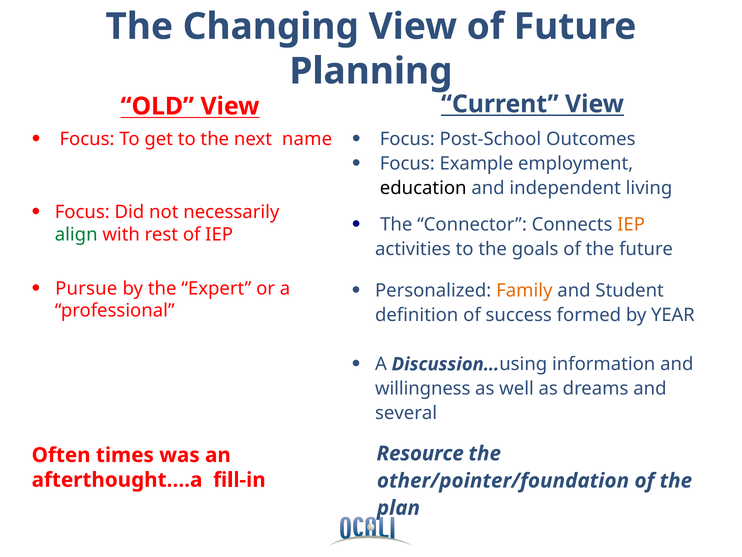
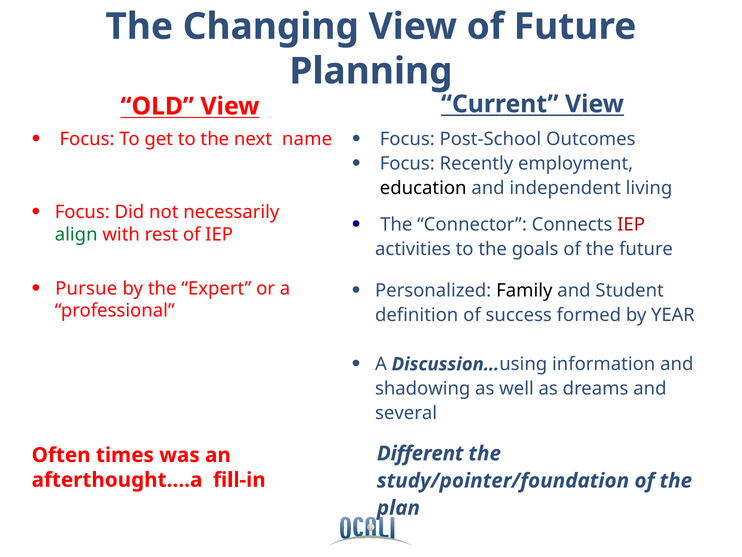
Example: Example -> Recently
IEP at (631, 224) colour: orange -> red
Family colour: orange -> black
willingness: willingness -> shadowing
Resource: Resource -> Different
other/pointer/foundation: other/pointer/foundation -> study/pointer/foundation
